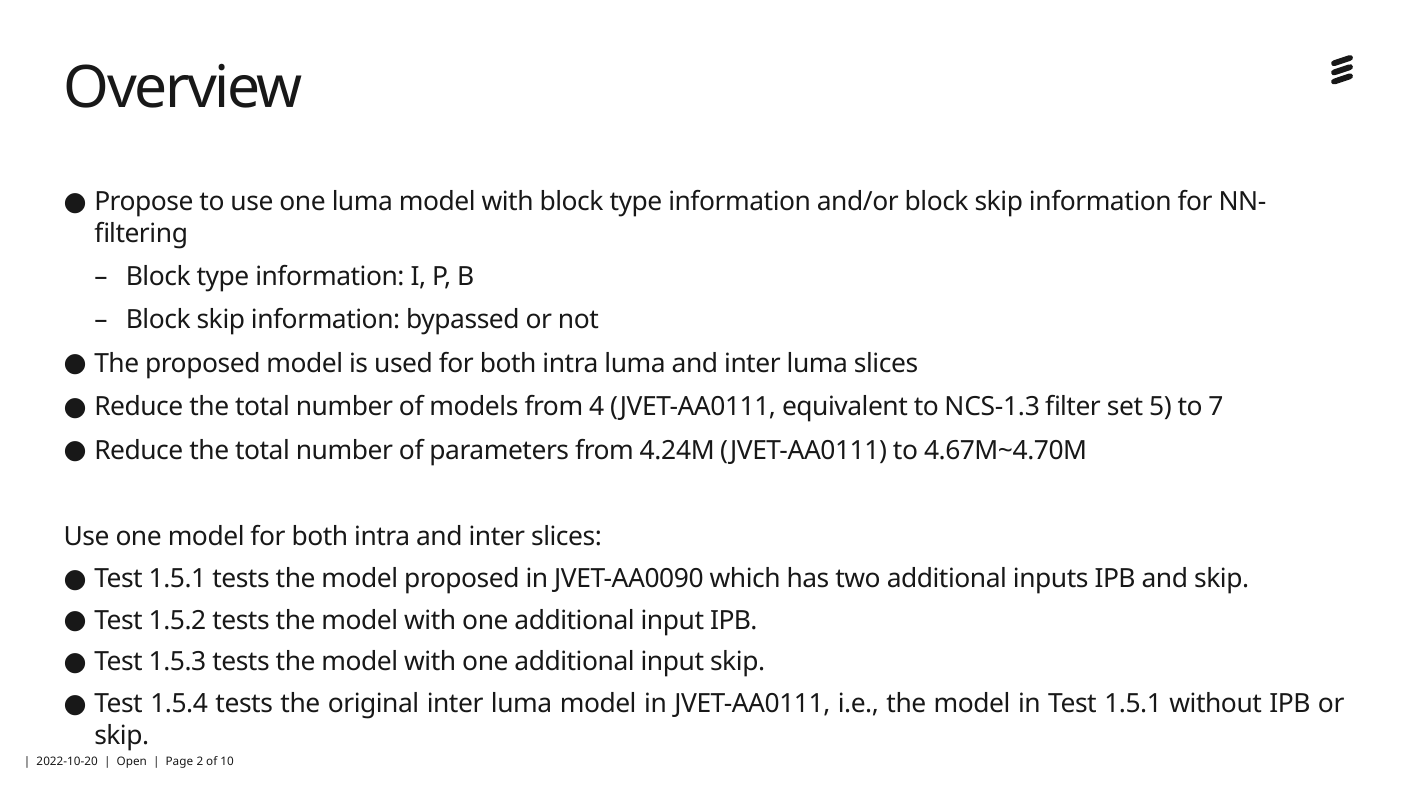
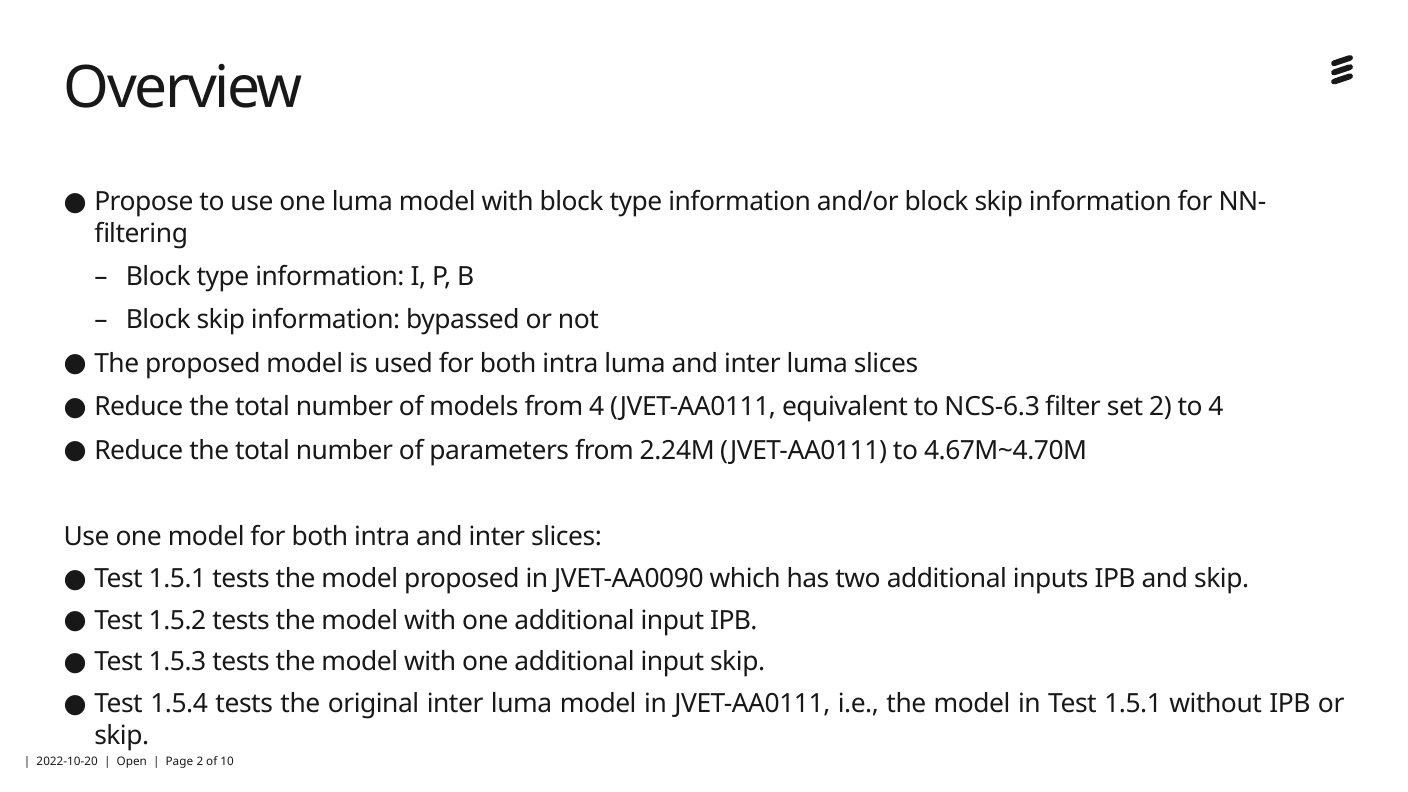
NCS-1.3: NCS-1.3 -> NCS-6.3
set 5: 5 -> 2
to 7: 7 -> 4
4.24M: 4.24M -> 2.24M
